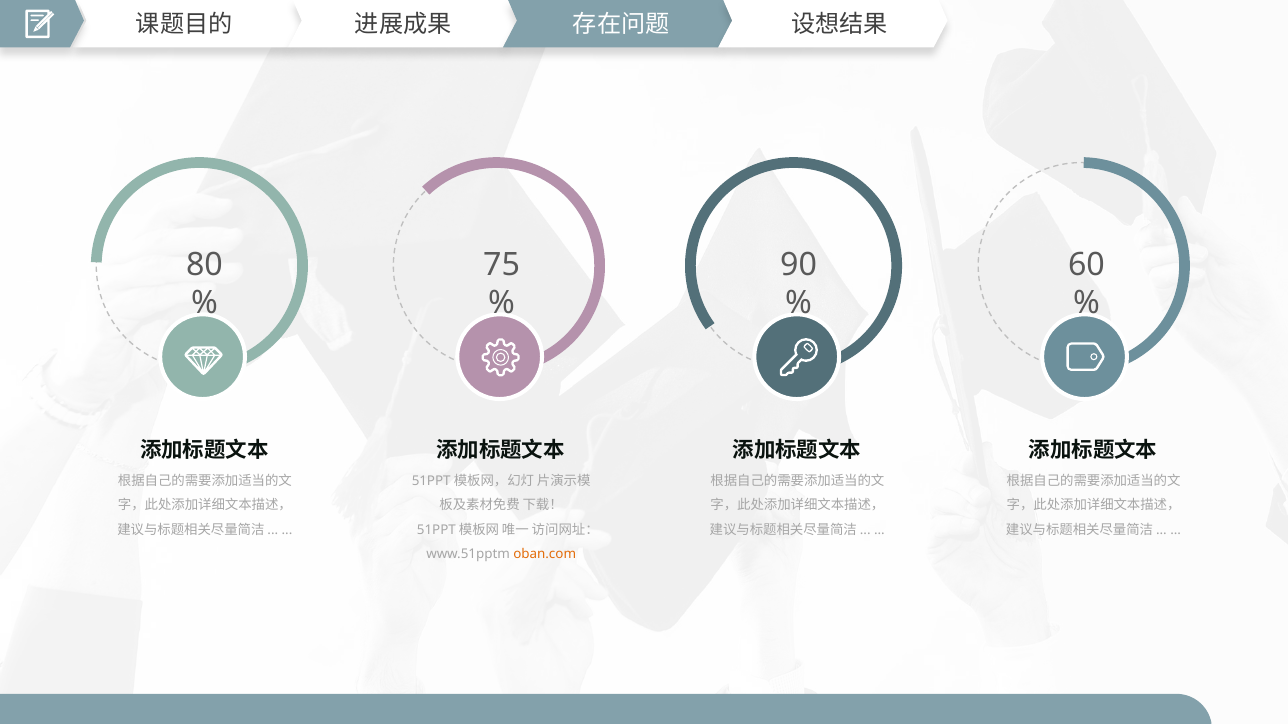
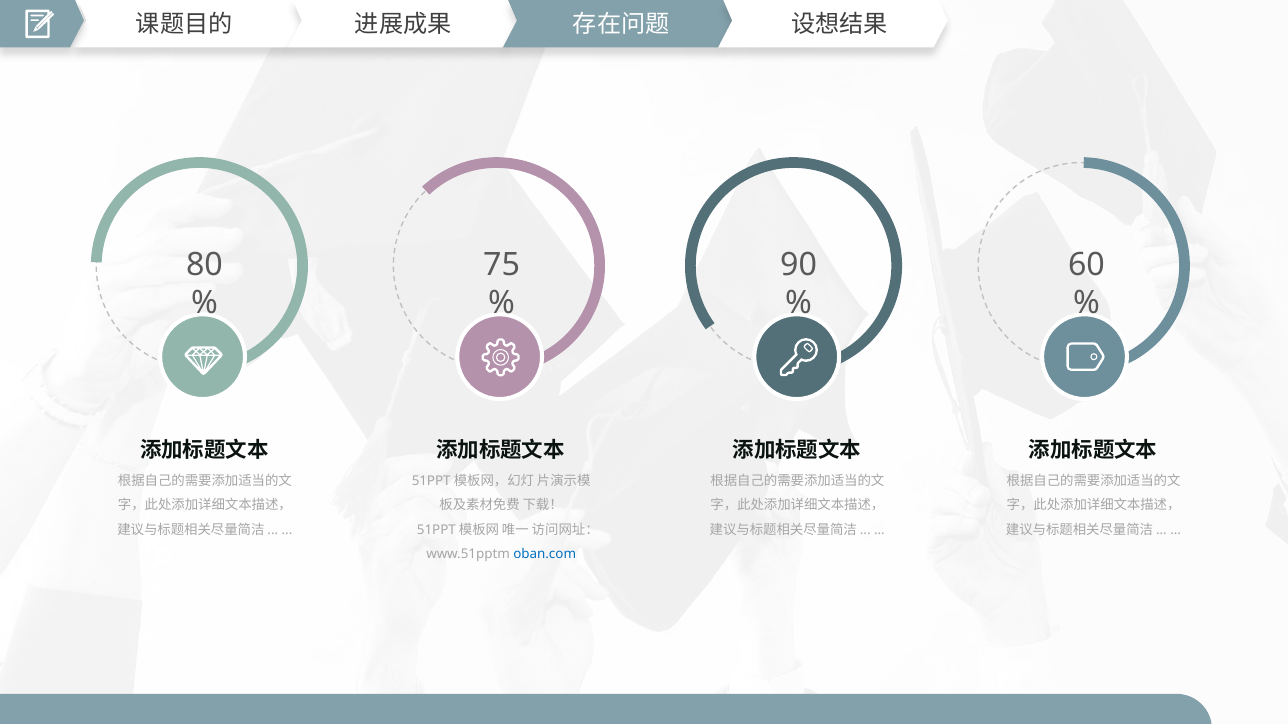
oban.com colour: orange -> blue
